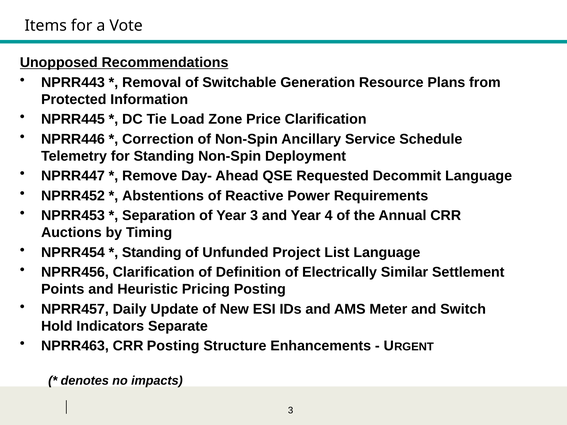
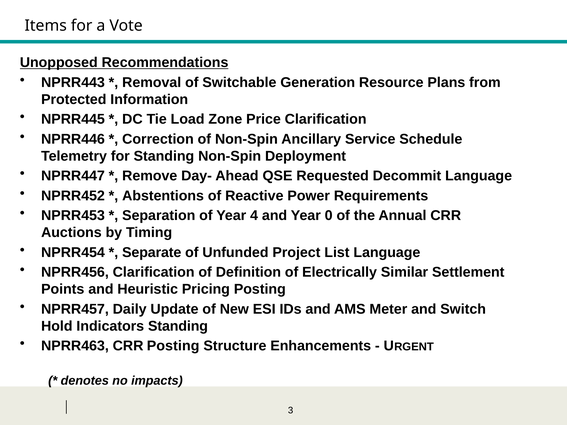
Year 3: 3 -> 4
4: 4 -> 0
Standing at (152, 253): Standing -> Separate
Indicators Separate: Separate -> Standing
